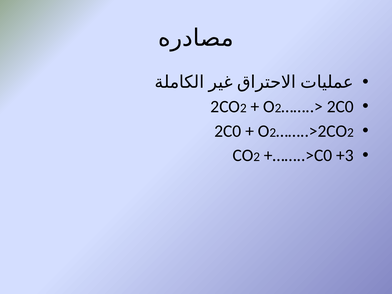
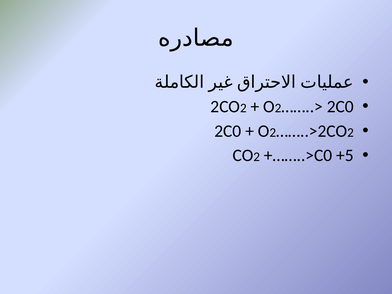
+3: +3 -> +5
